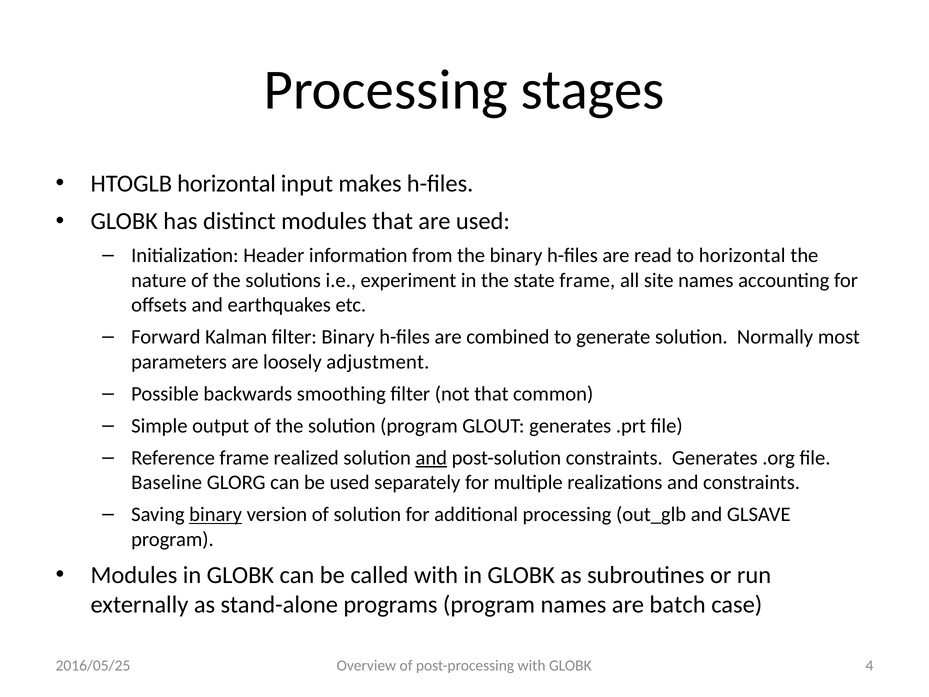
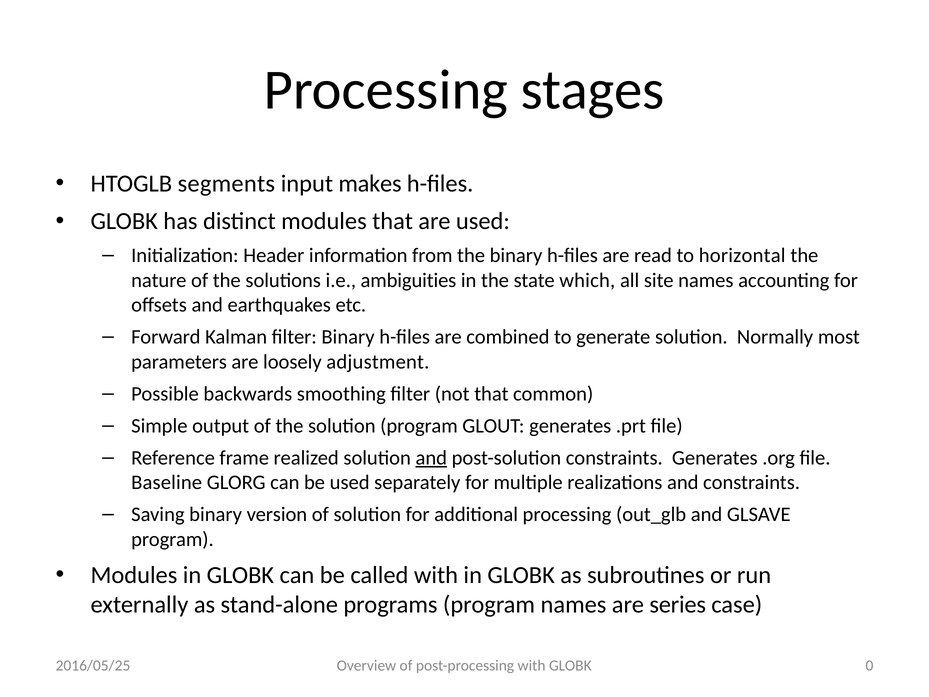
HTOGLB horizontal: horizontal -> segments
experiment: experiment -> ambiguities
state frame: frame -> which
binary at (216, 514) underline: present -> none
batch: batch -> series
4: 4 -> 0
